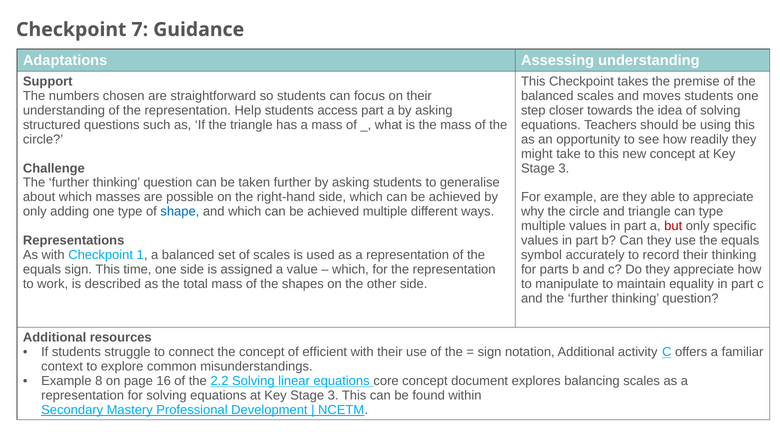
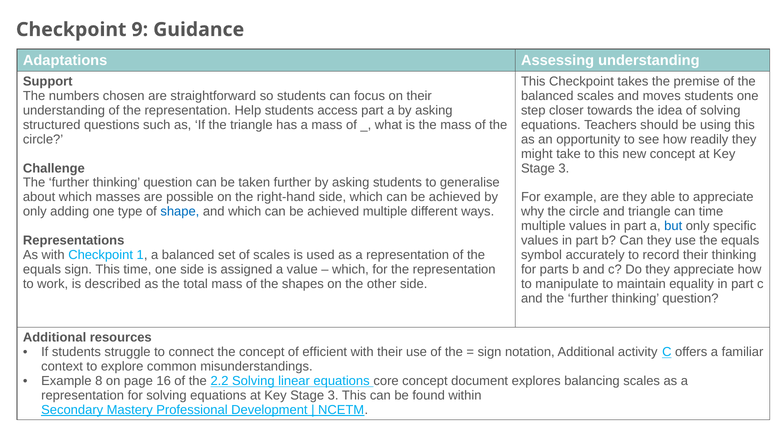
7: 7 -> 9
can type: type -> time
but colour: red -> blue
